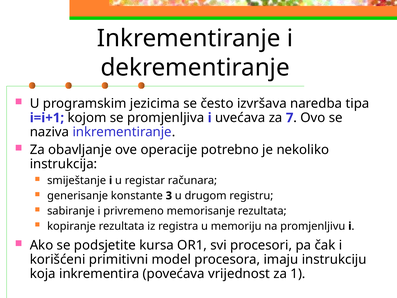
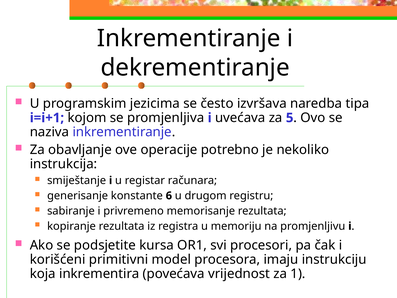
7: 7 -> 5
3: 3 -> 6
